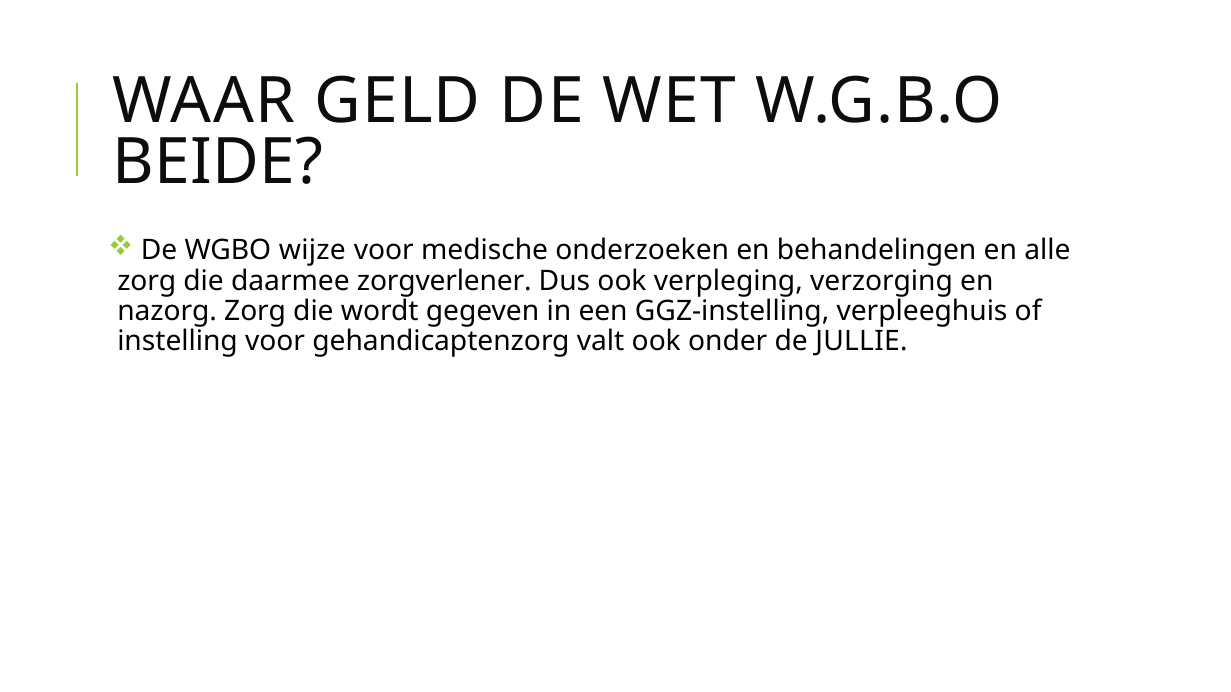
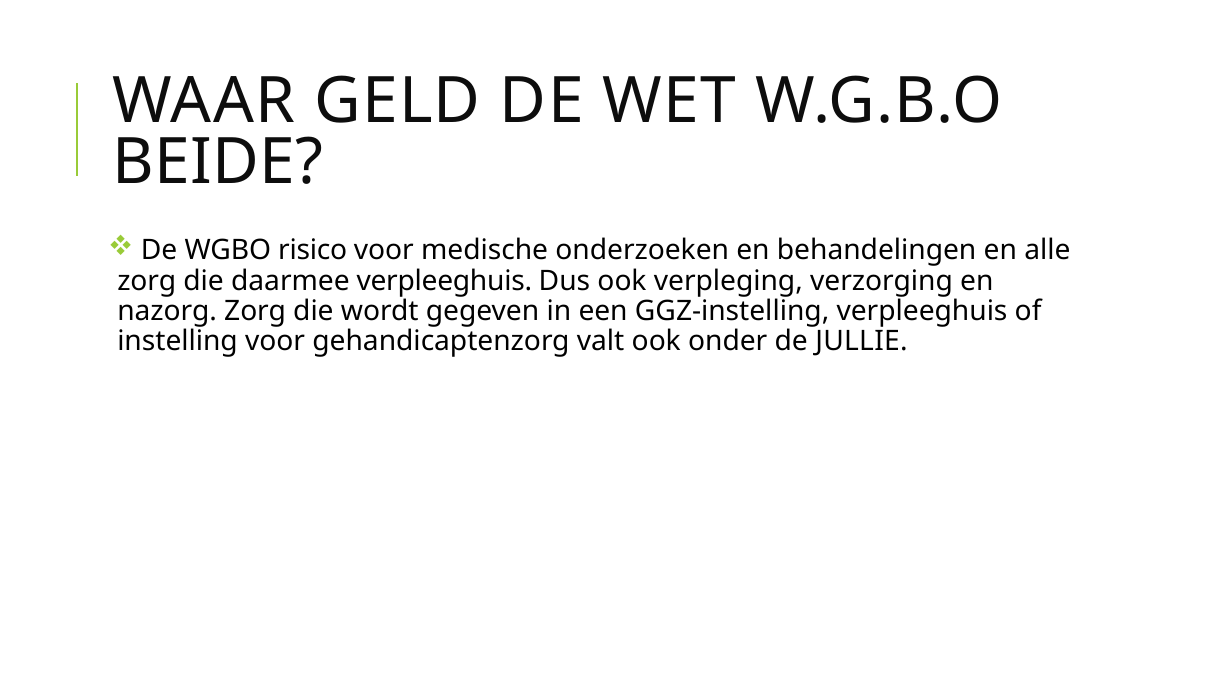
wijze: wijze -> risico
daarmee zorgverlener: zorgverlener -> verpleeghuis
